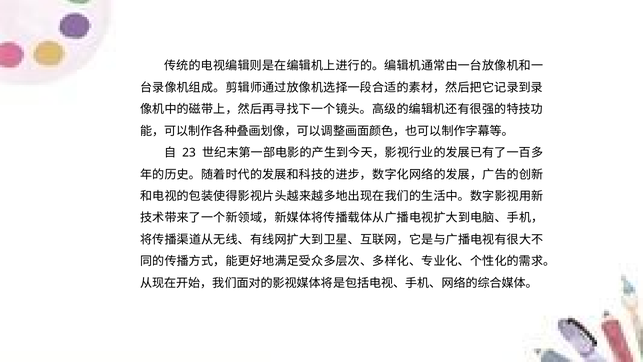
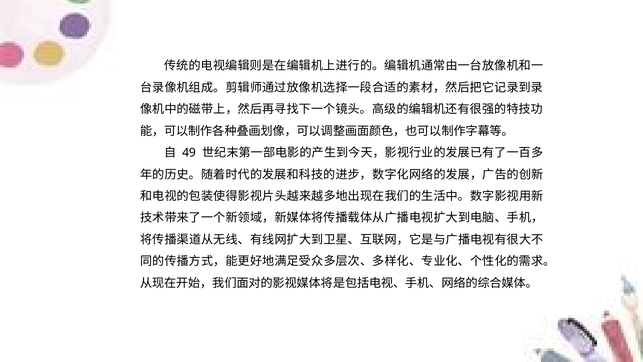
23: 23 -> 49
